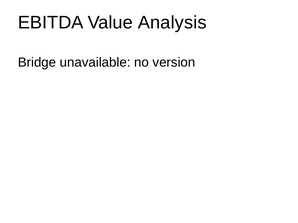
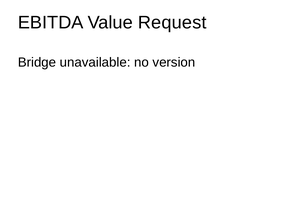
Analysis: Analysis -> Request
